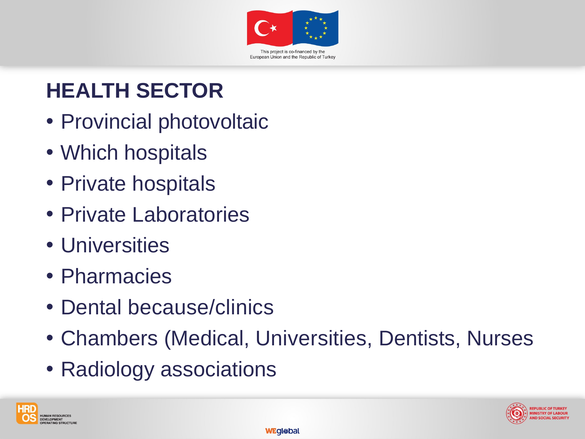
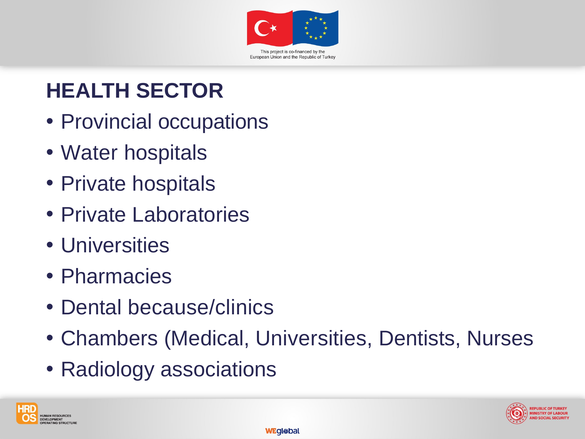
photovoltaic: photovoltaic -> occupations
Which: Which -> Water
